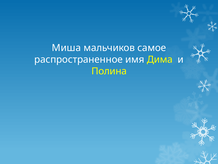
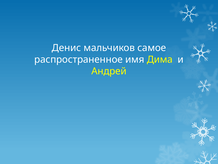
Миша: Миша -> Денис
Полина: Полина -> Андрей
